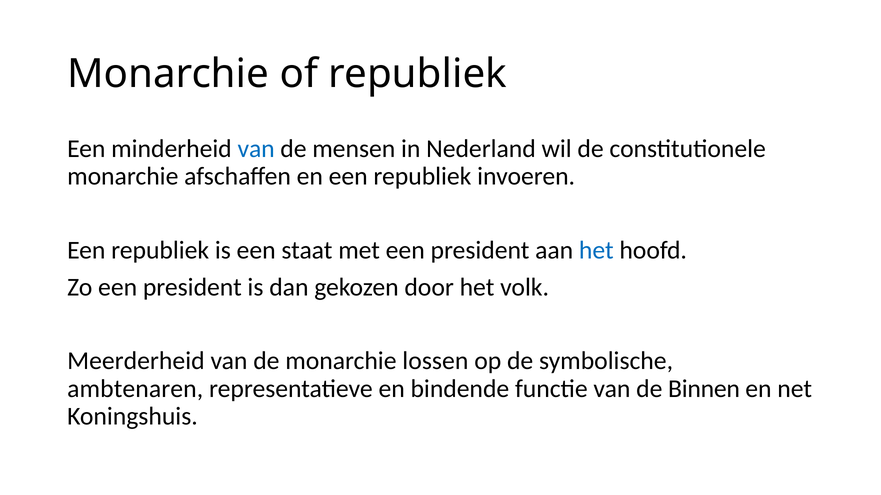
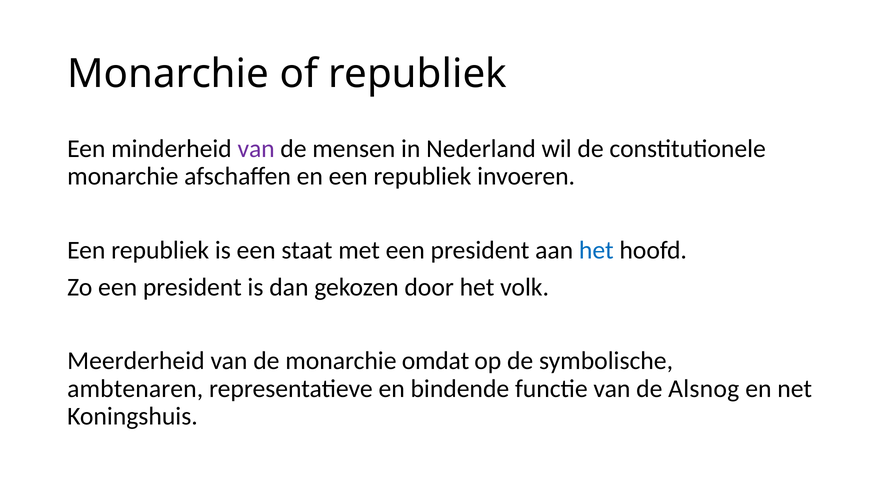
van at (256, 149) colour: blue -> purple
lossen: lossen -> omdat
Binnen: Binnen -> Alsnog
